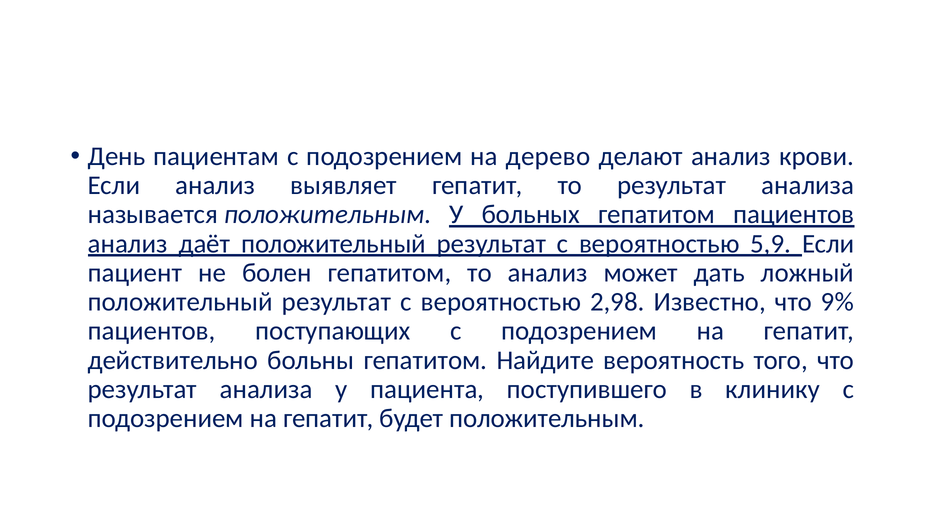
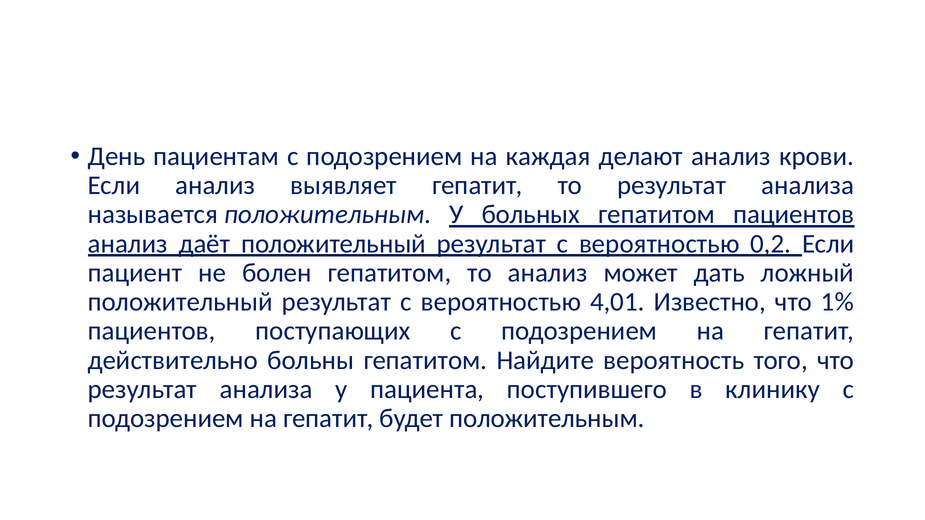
дерево: дерево -> каждая
5,9: 5,9 -> 0,2
2,98: 2,98 -> 4,01
9%: 9% -> 1%
